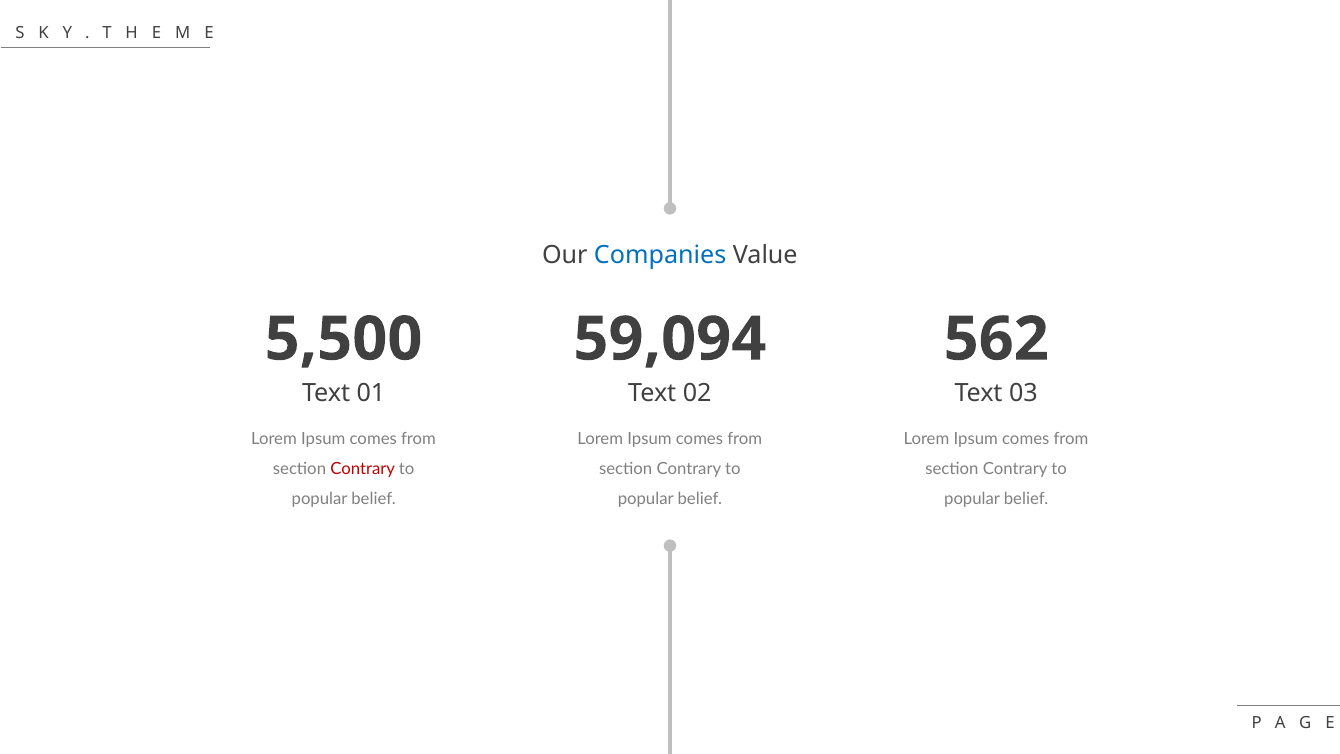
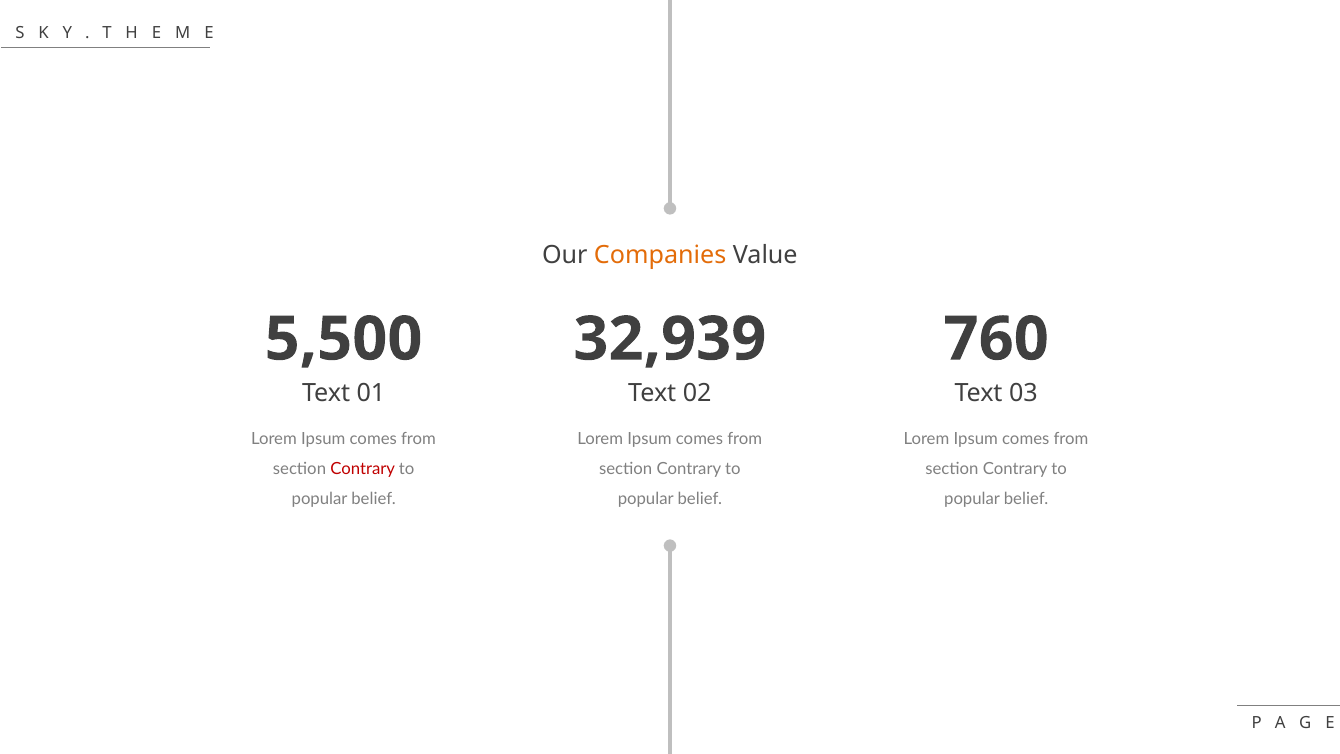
Companies colour: blue -> orange
59,094: 59,094 -> 32,939
562: 562 -> 760
